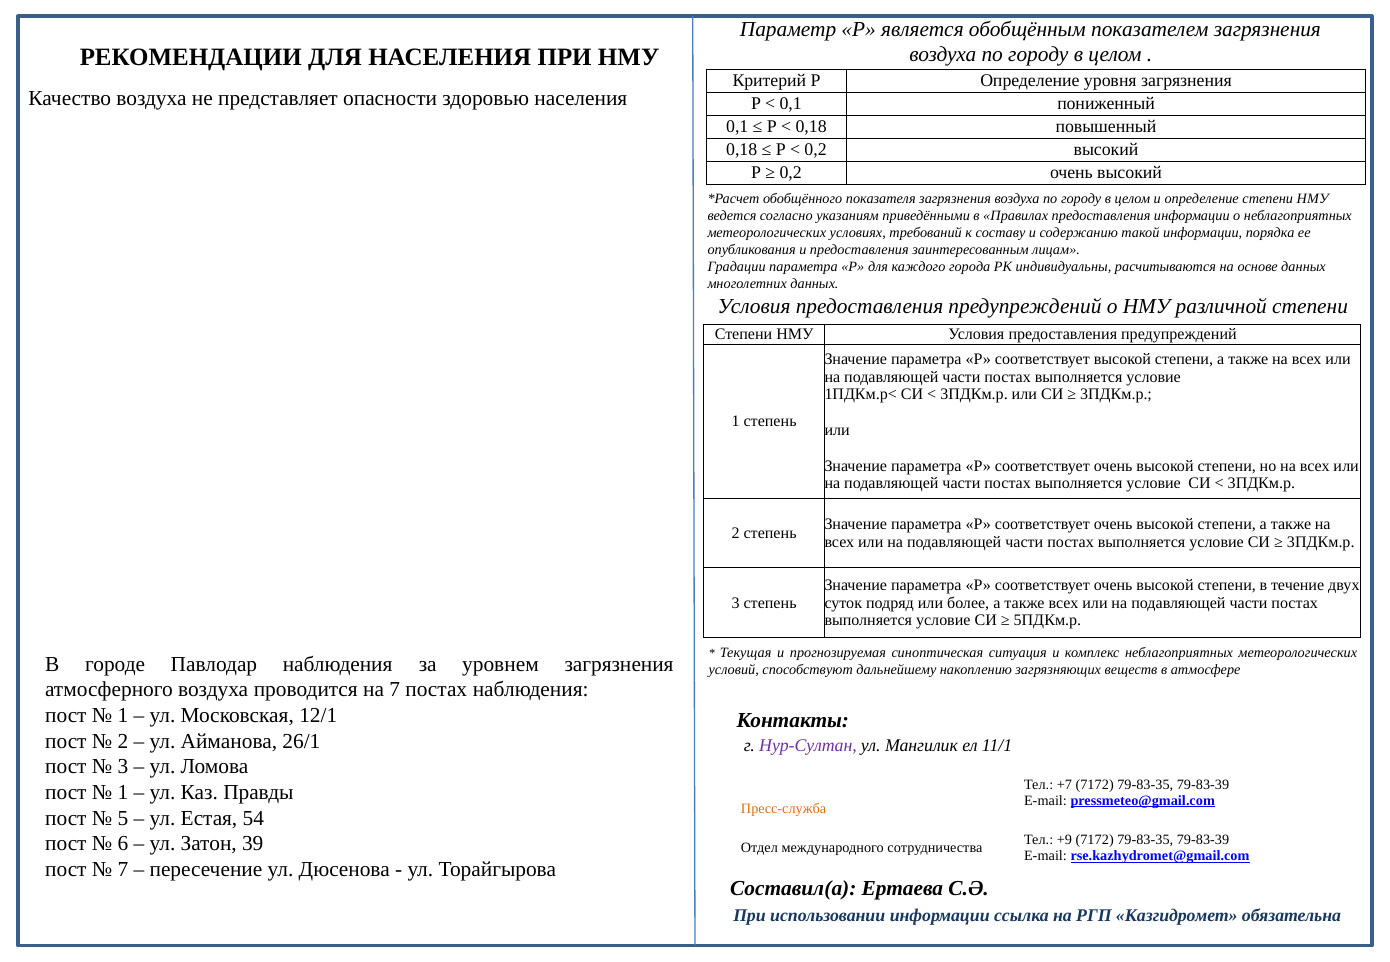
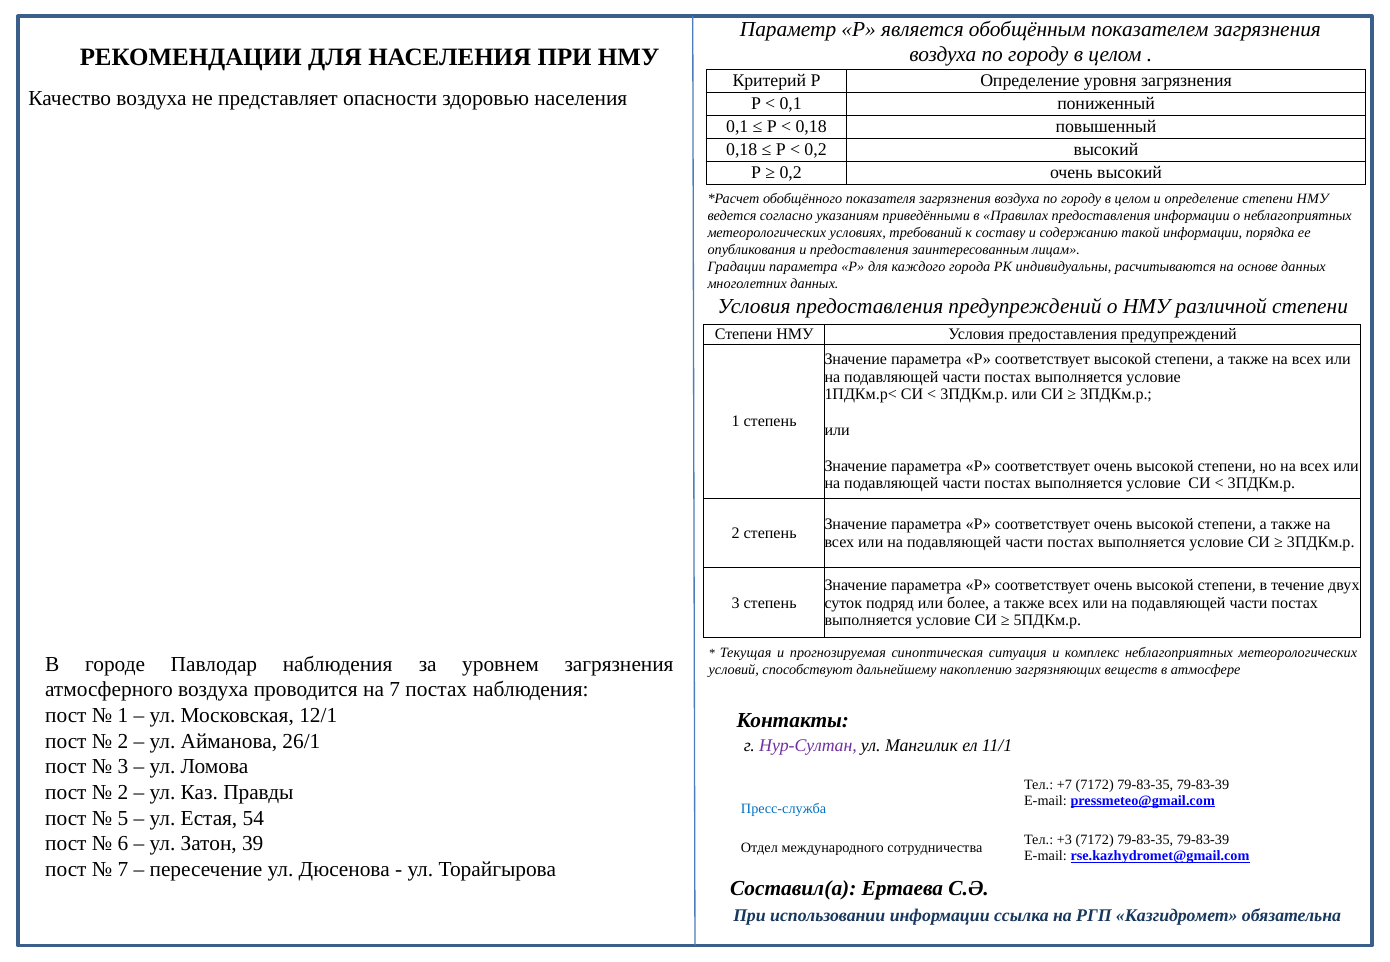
1 at (123, 793): 1 -> 2
Пресс-служба colour: orange -> blue
+9: +9 -> +3
